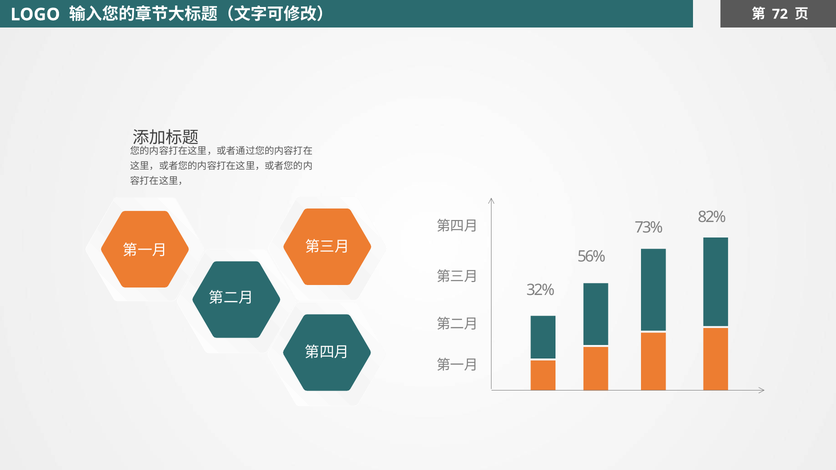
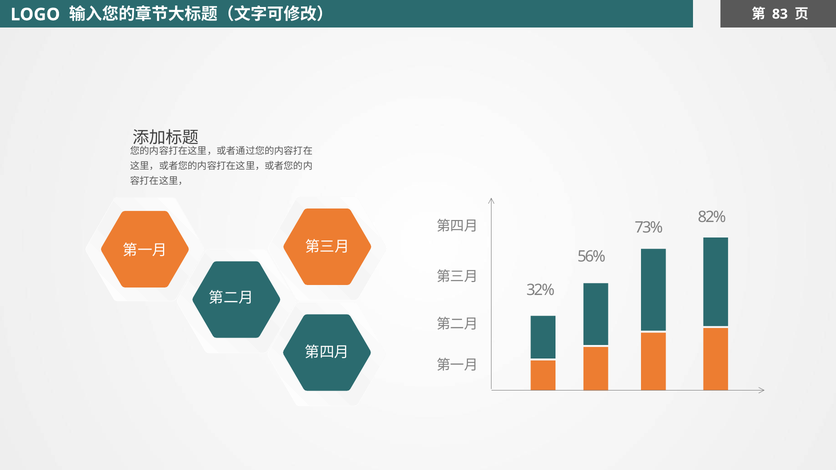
72: 72 -> 83
